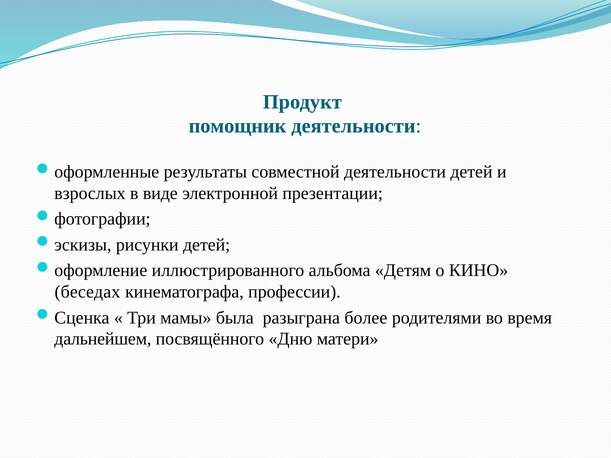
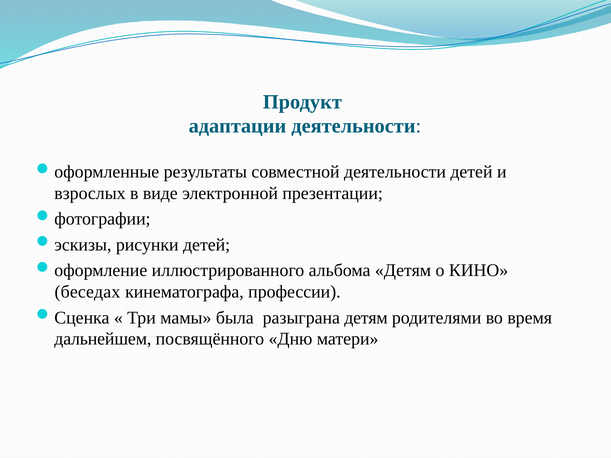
помощник: помощник -> адаптации
разыграна более: более -> детям
